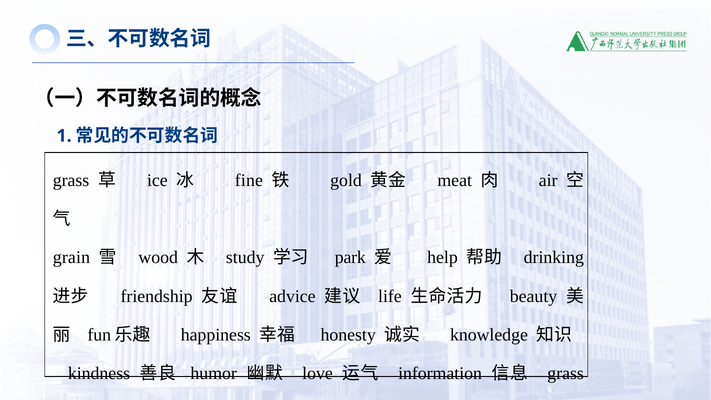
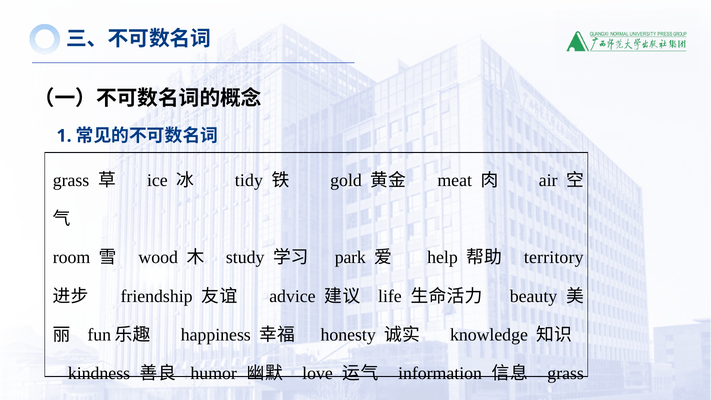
fine: fine -> tidy
grain: grain -> room
drinking: drinking -> territory
